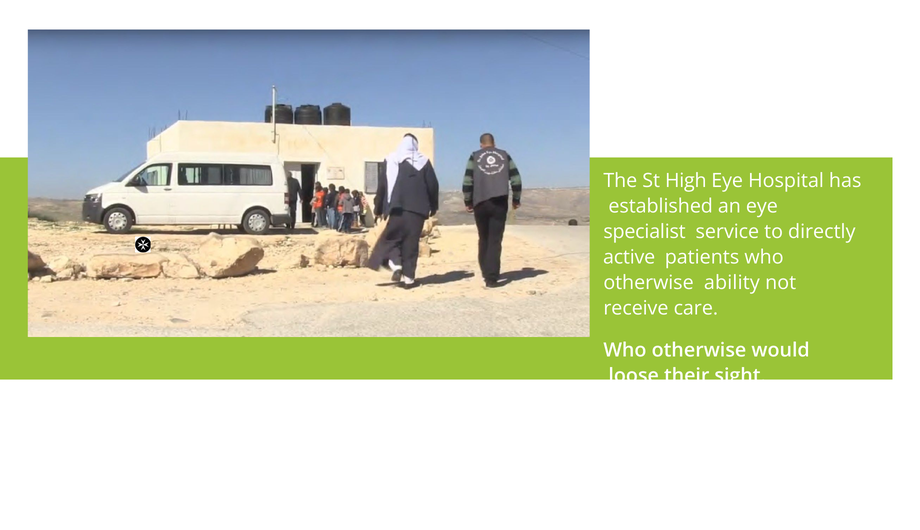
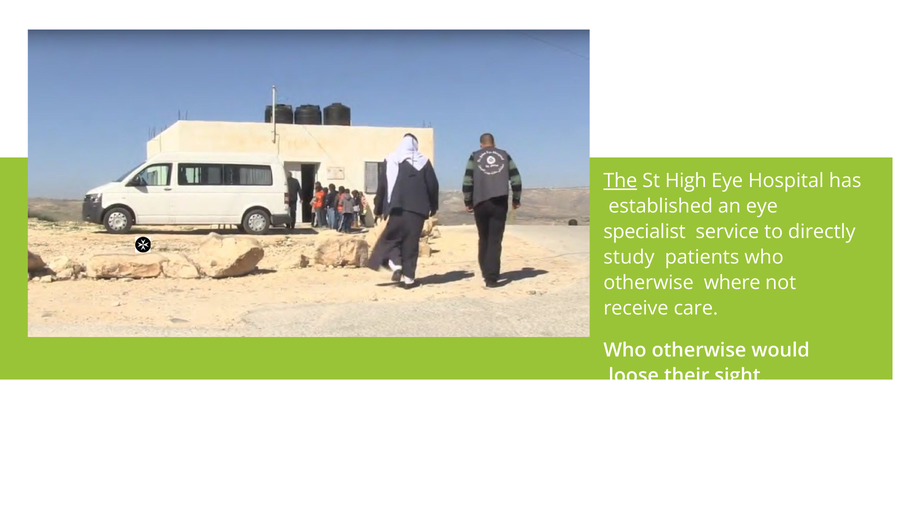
The underline: none -> present
active: active -> study
ability: ability -> where
